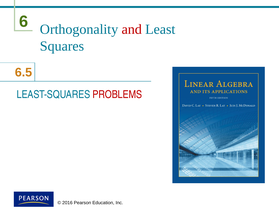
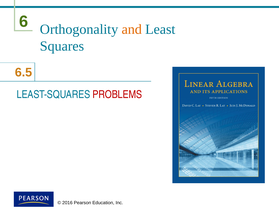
and colour: red -> orange
